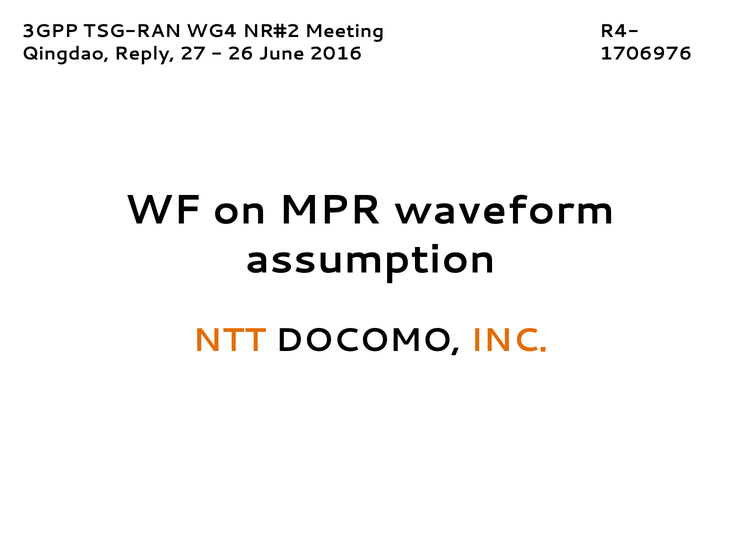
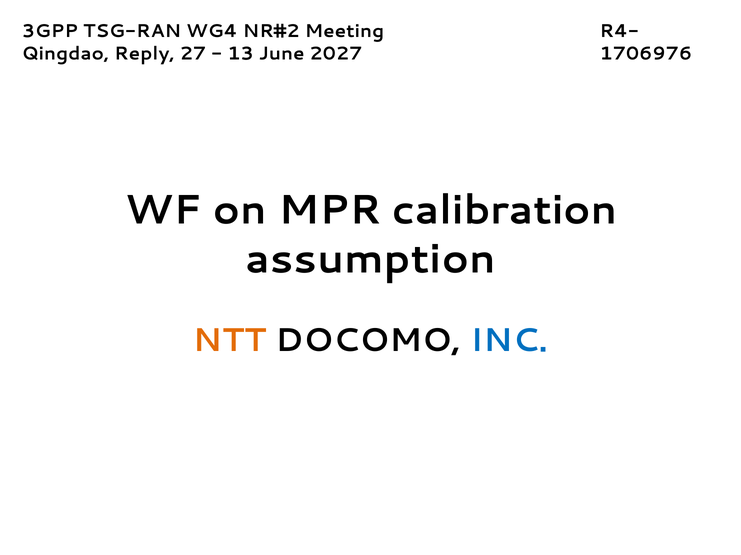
26: 26 -> 13
2016: 2016 -> 2027
waveform: waveform -> calibration
INC colour: orange -> blue
